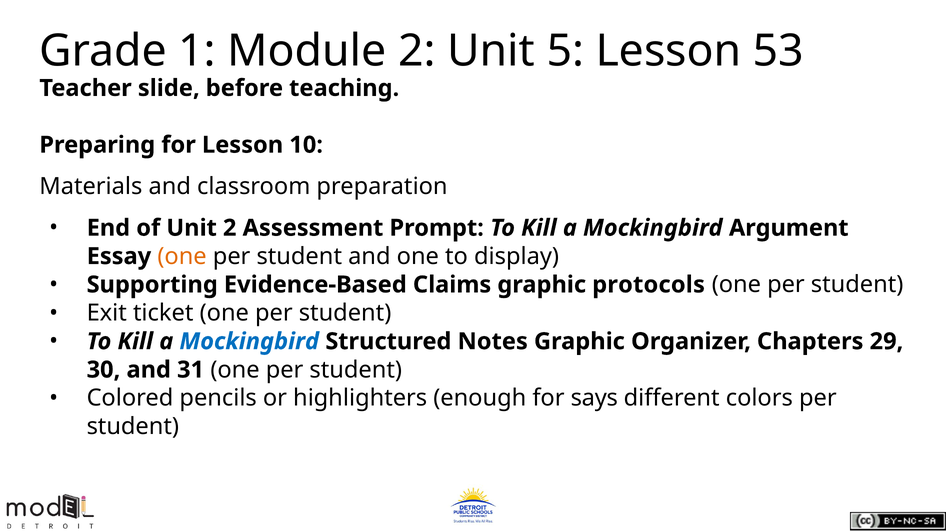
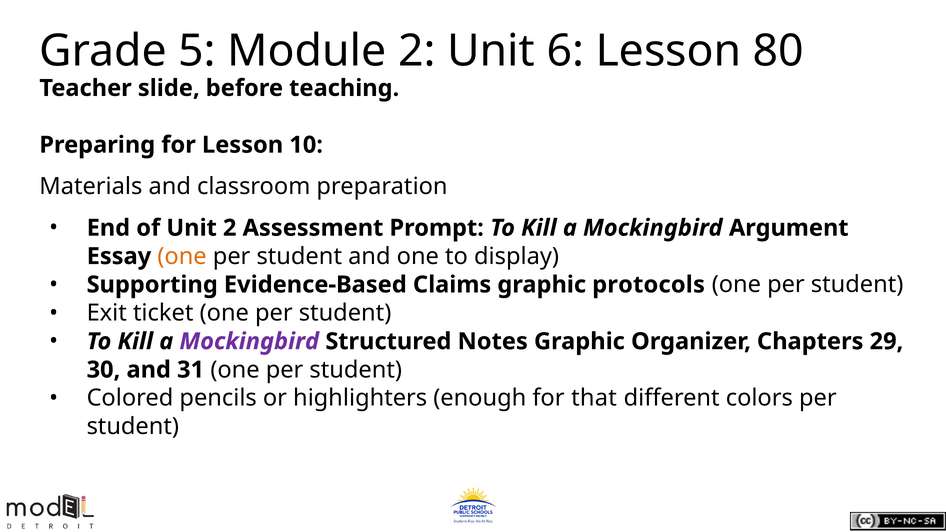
1: 1 -> 5
5: 5 -> 6
53: 53 -> 80
Mockingbird at (249, 342) colour: blue -> purple
says: says -> that
